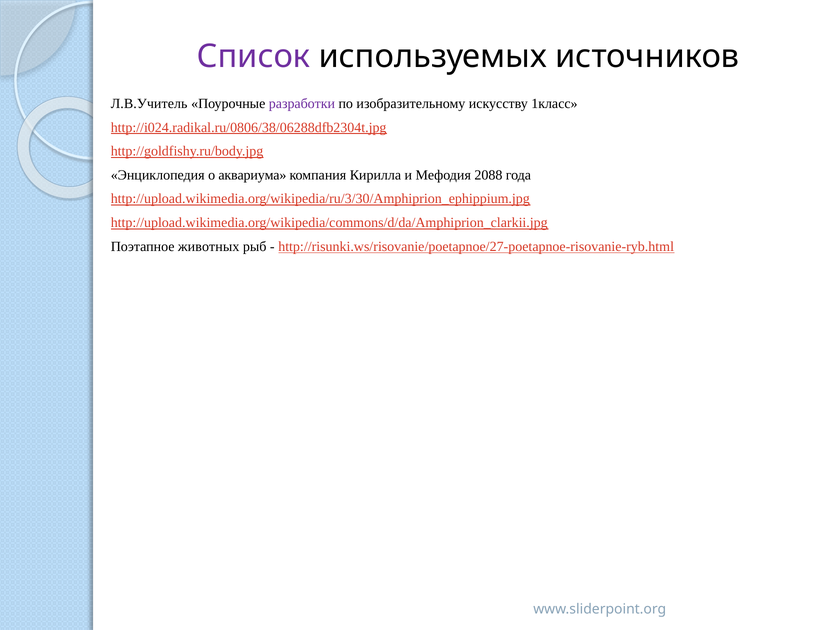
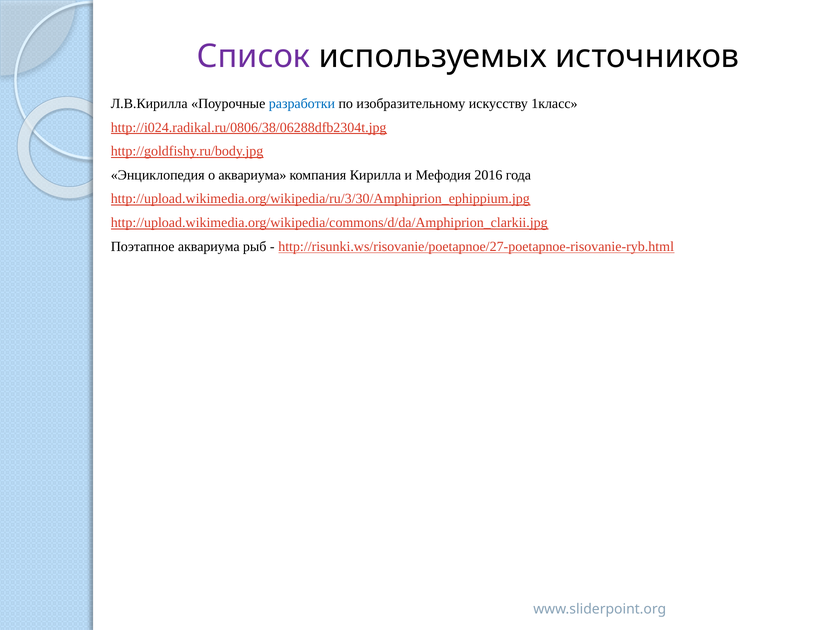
Л.В.Учитель: Л.В.Учитель -> Л.В.Кирилла
разработки colour: purple -> blue
2088: 2088 -> 2016
Поэтапное животных: животных -> аквариума
